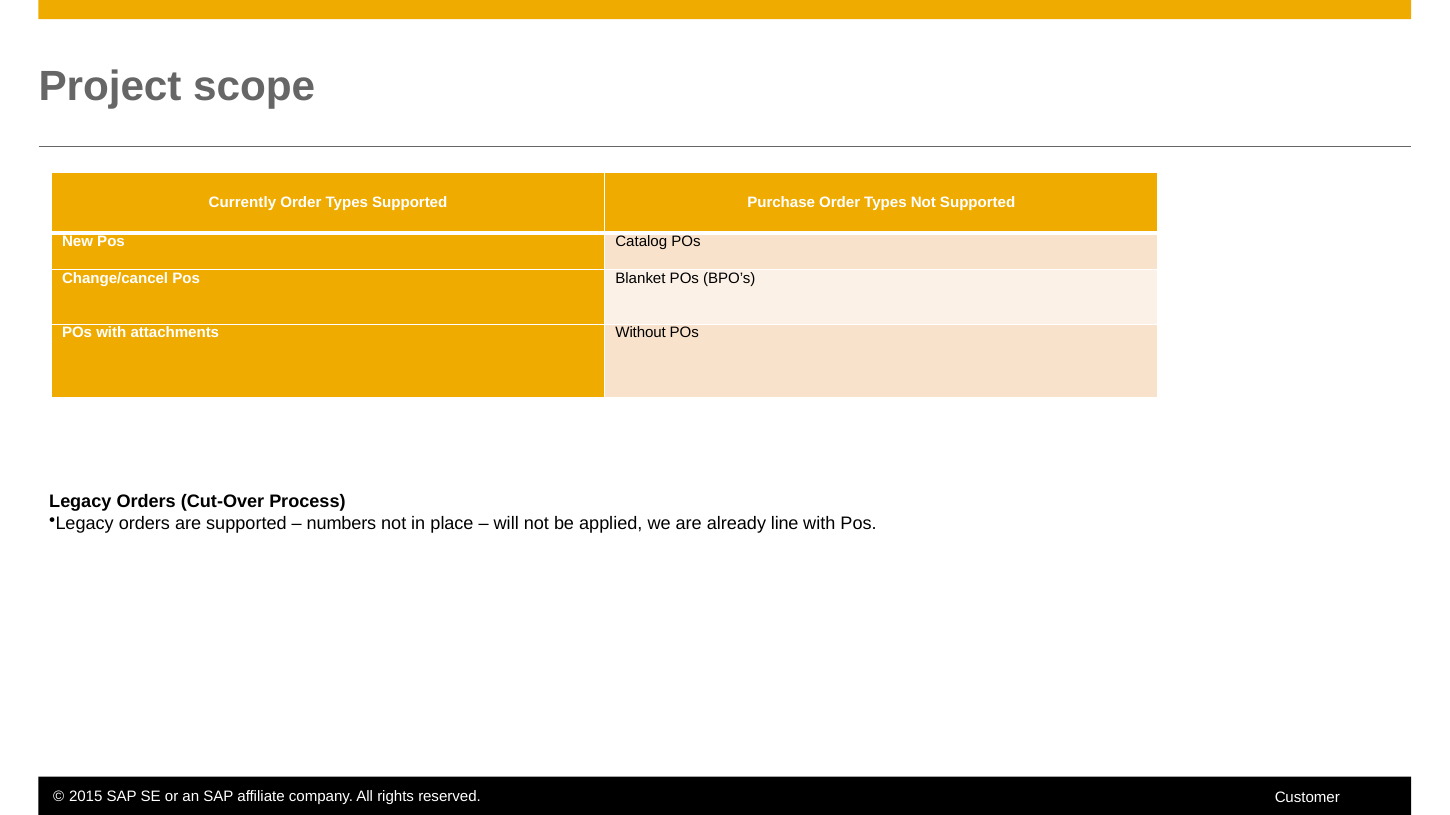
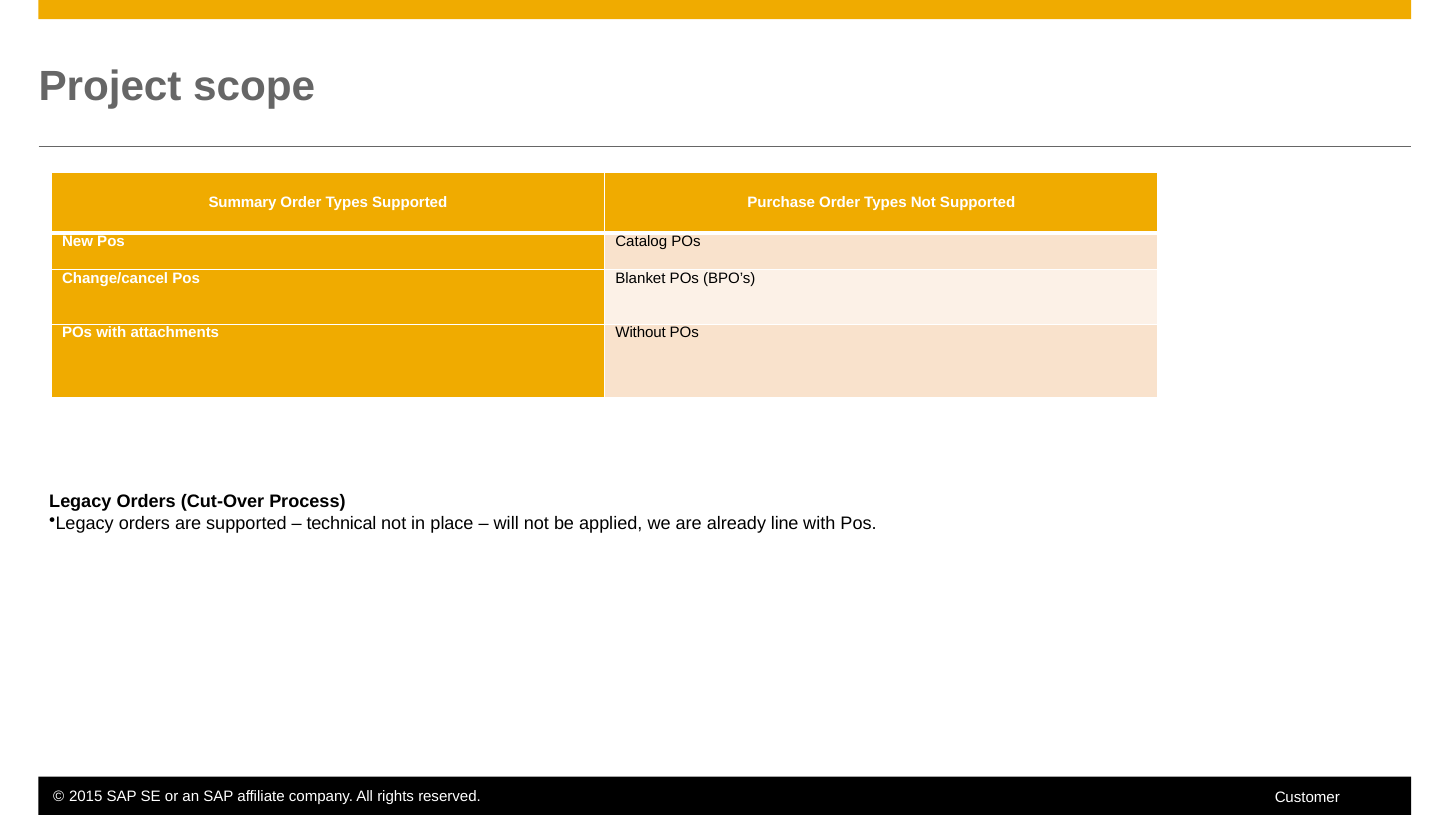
Currently: Currently -> Summary
numbers: numbers -> technical
